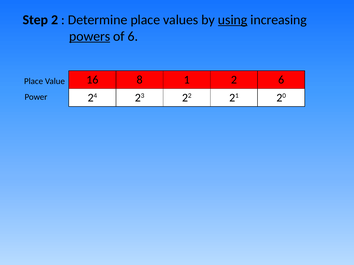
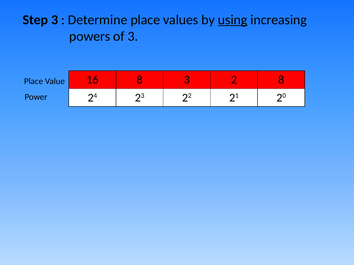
Step 2: 2 -> 3
powers underline: present -> none
of 6: 6 -> 3
8 1: 1 -> 3
2 6: 6 -> 8
